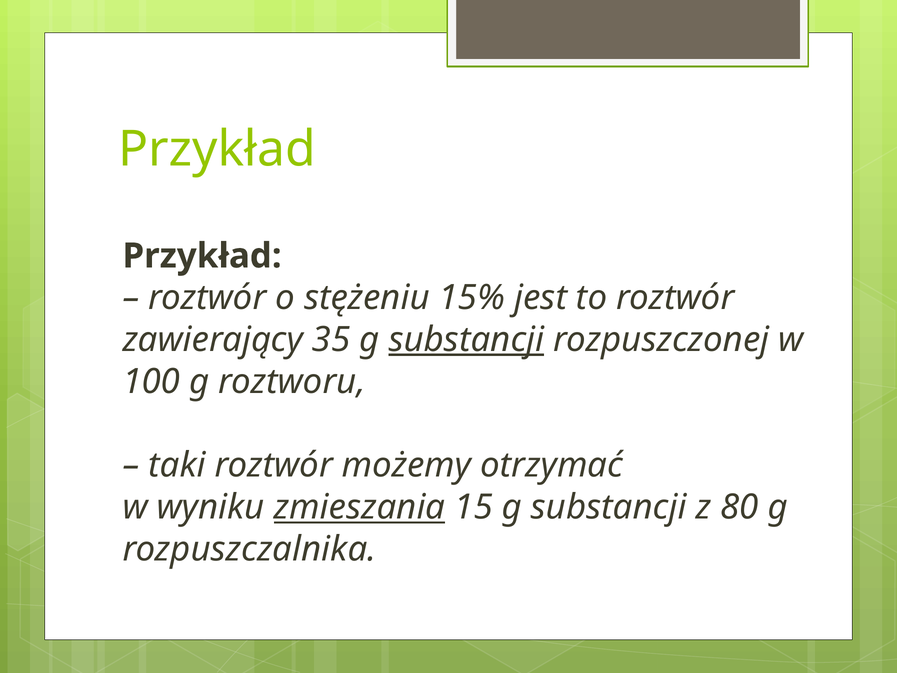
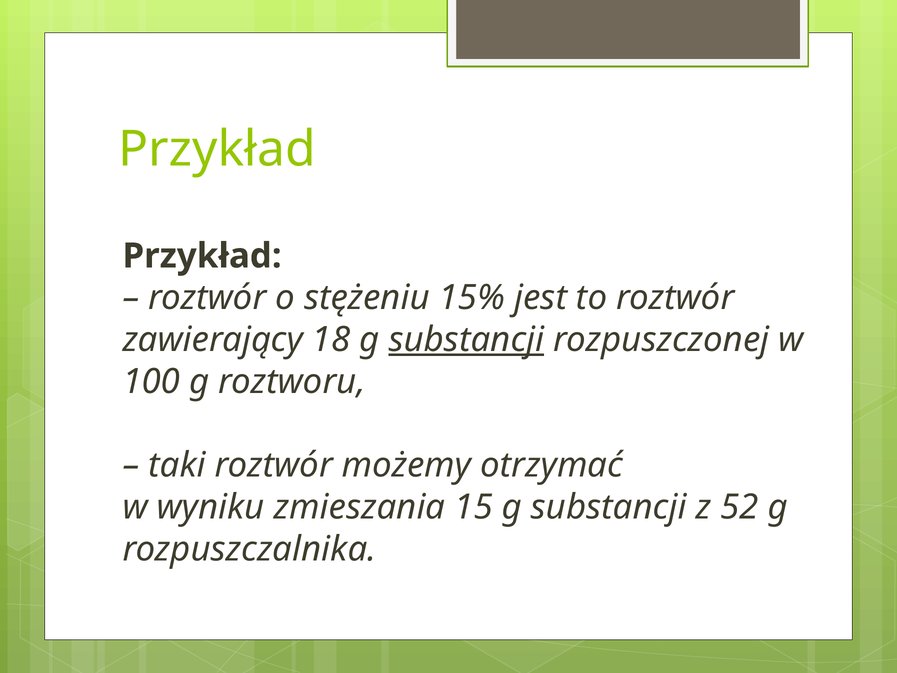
35: 35 -> 18
zmieszania underline: present -> none
80: 80 -> 52
